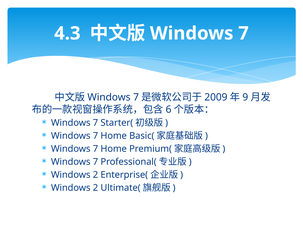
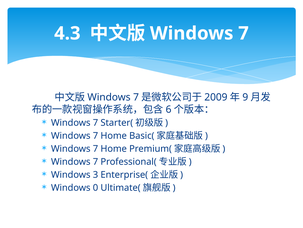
2 at (96, 174): 2 -> 3
2 at (96, 187): 2 -> 0
